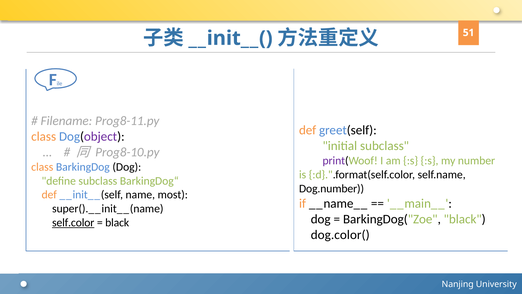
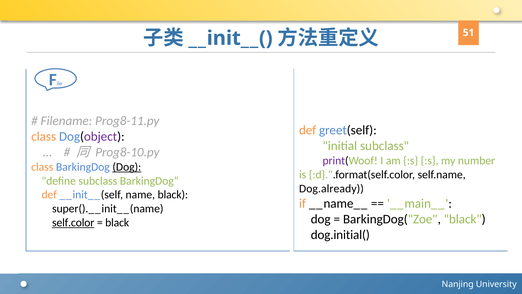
Dog at (127, 167) underline: none -> present
Dog.number: Dog.number -> Dog.already
name most: most -> black
dog.color(: dog.color( -> dog.initial(
